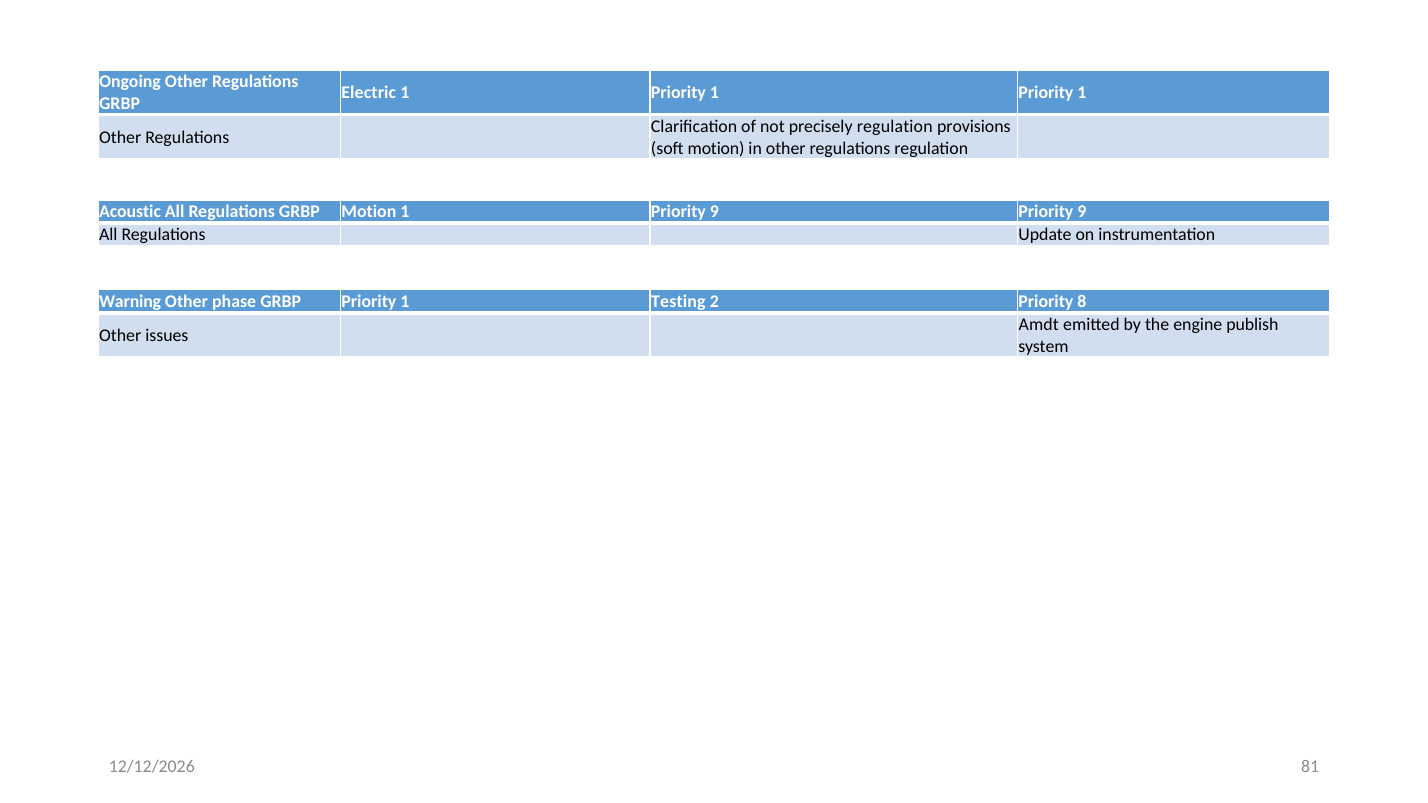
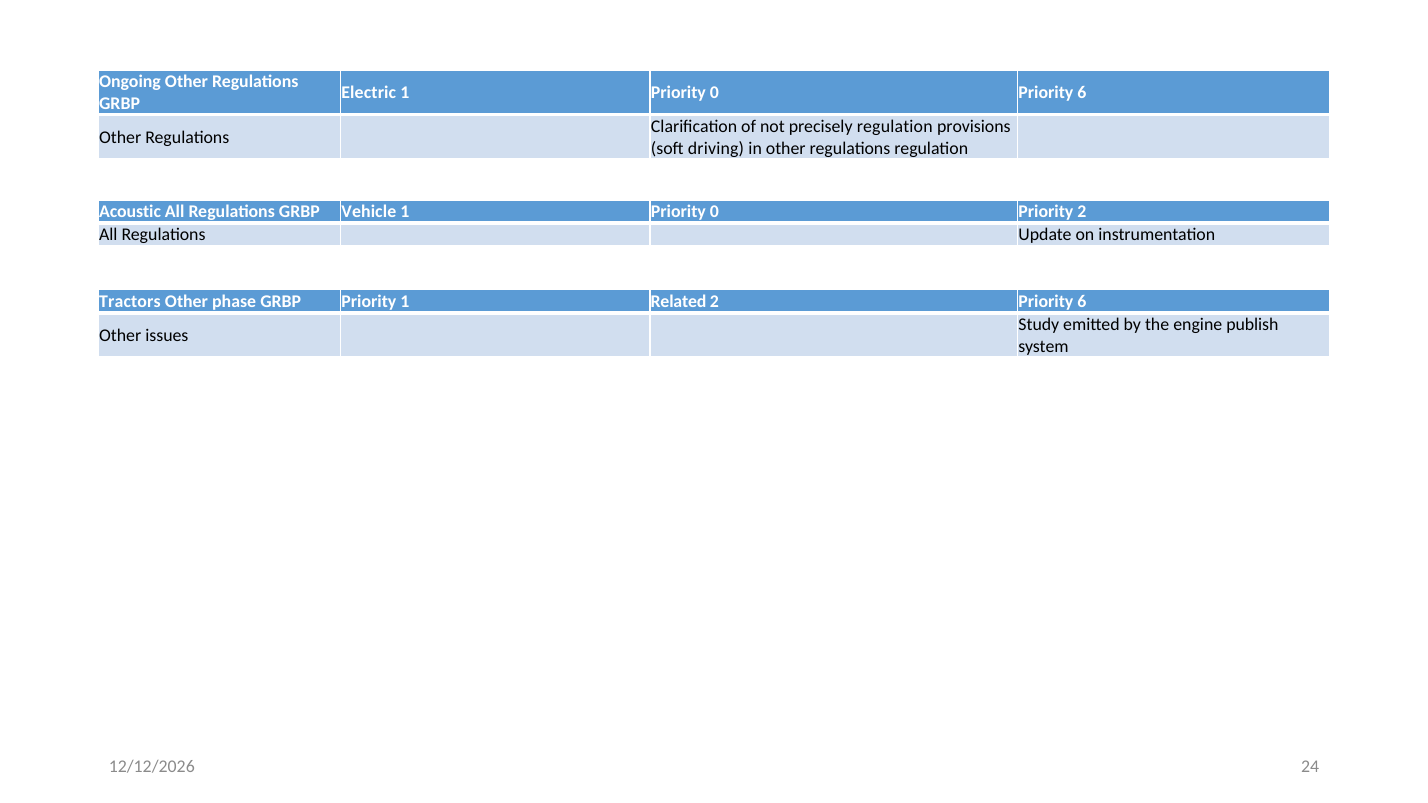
1 at (714, 93): 1 -> 0
1 at (1082, 93): 1 -> 6
soft motion: motion -> driving
GRBP Motion: Motion -> Vehicle
9 at (714, 212): 9 -> 0
9 at (1082, 212): 9 -> 2
Warning: Warning -> Tractors
Testing: Testing -> Related
2 Priority 8: 8 -> 6
Amdt: Amdt -> Study
81: 81 -> 24
